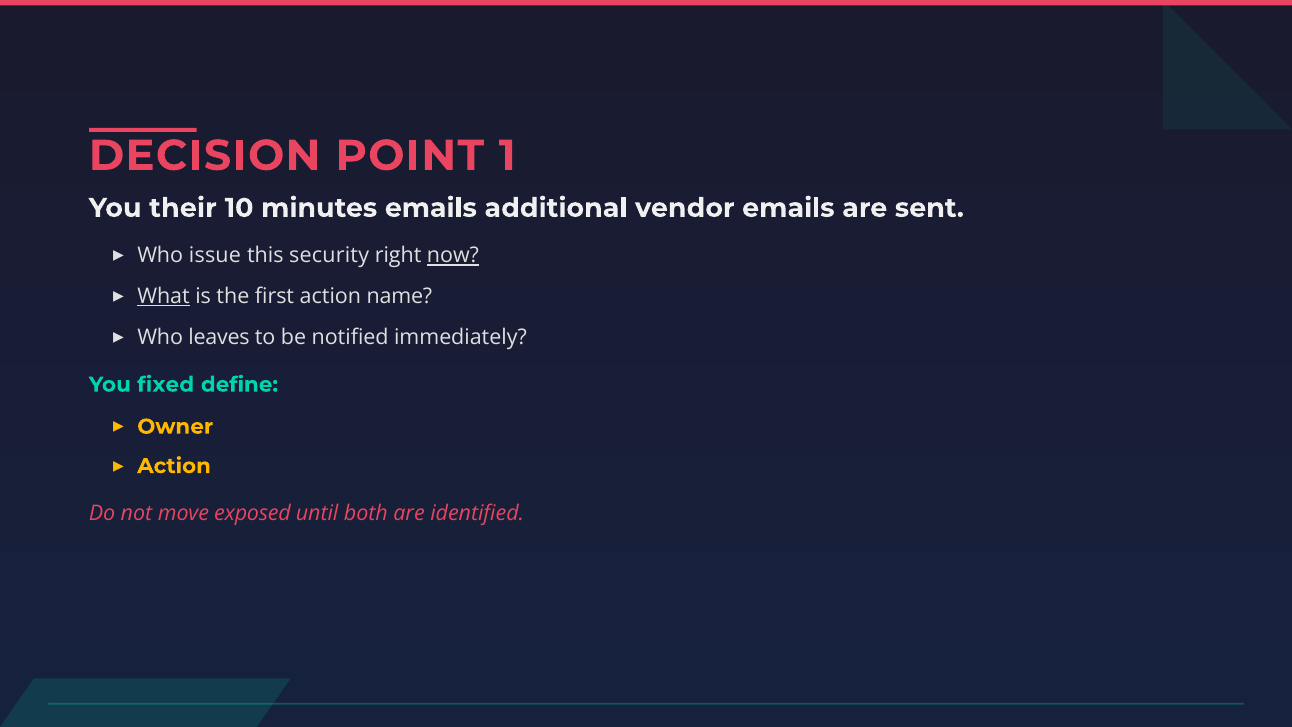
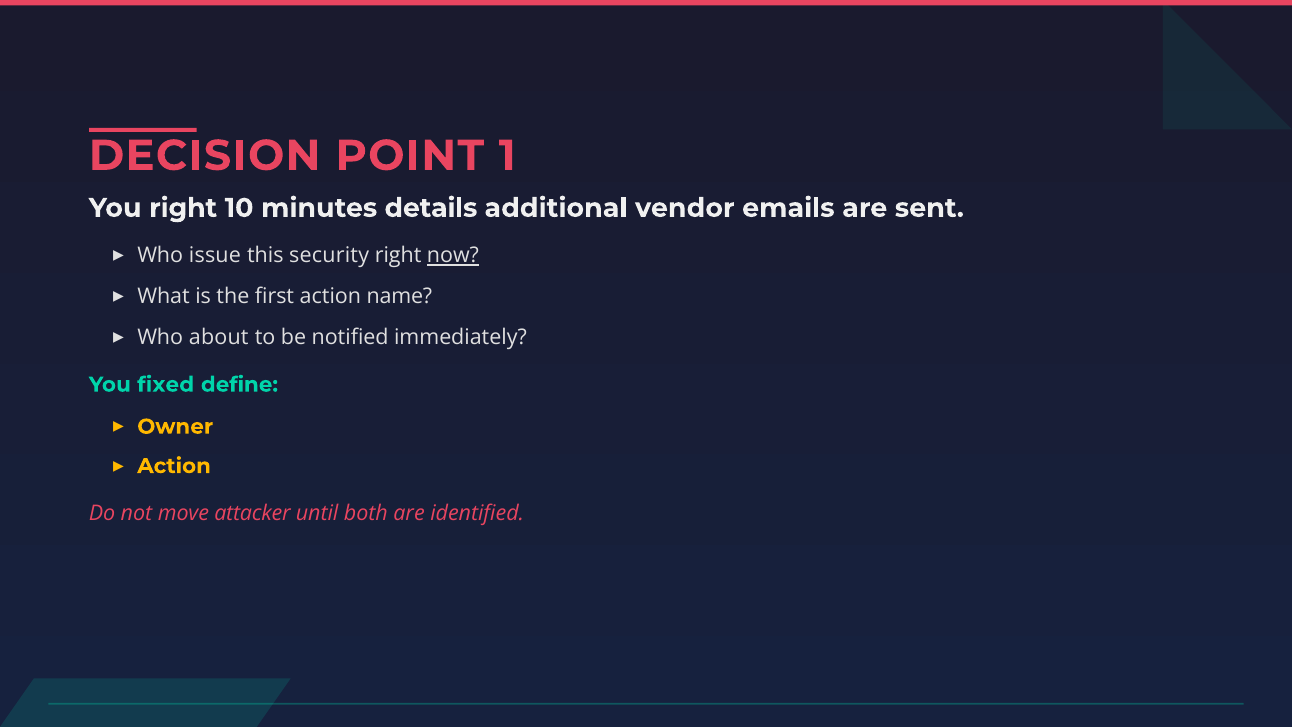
You their: their -> right
minutes emails: emails -> details
What underline: present -> none
leaves: leaves -> about
exposed: exposed -> attacker
